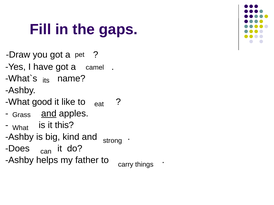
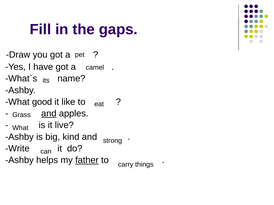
this: this -> live
Does: Does -> Write
father underline: none -> present
